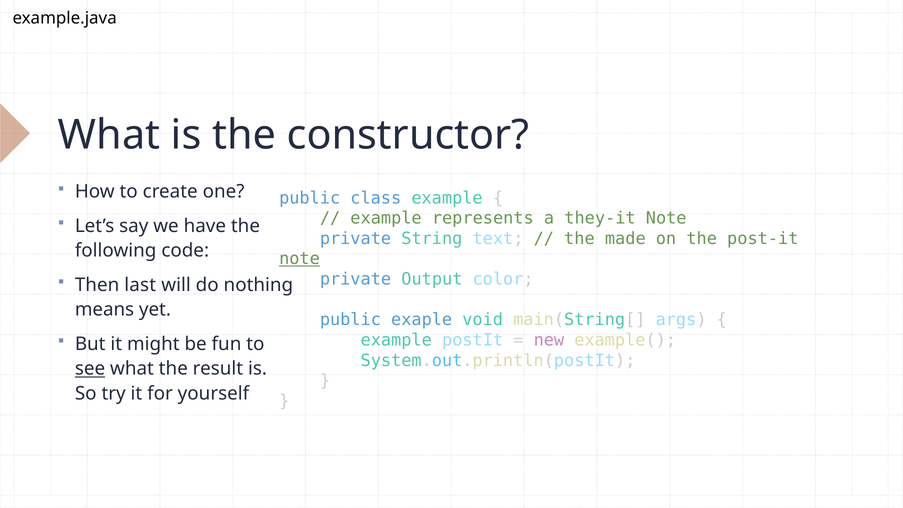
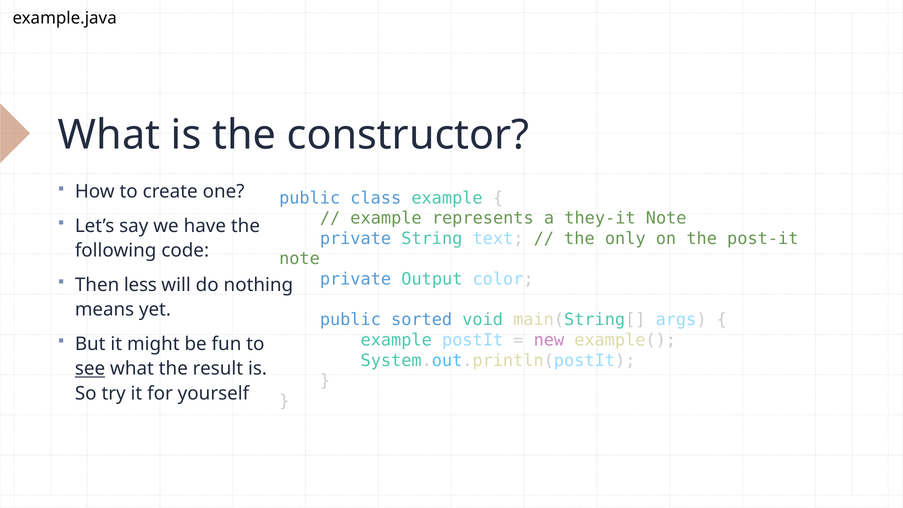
made: made -> only
note at (299, 259) underline: present -> none
last: last -> less
exaple: exaple -> sorted
